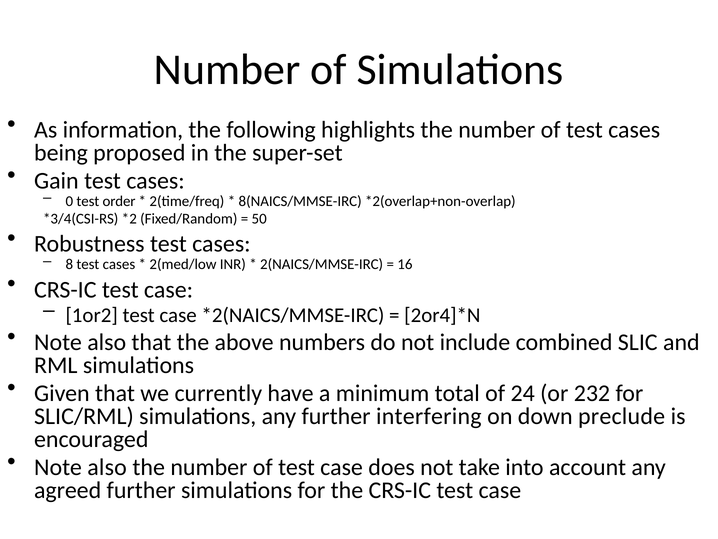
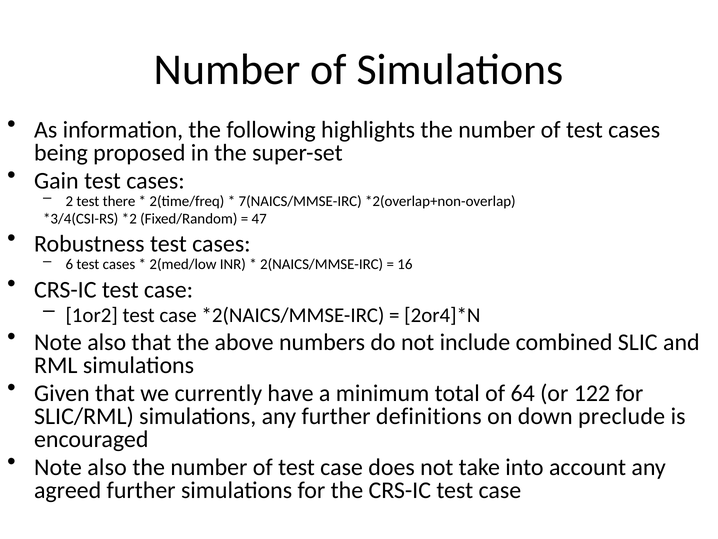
0: 0 -> 2
order: order -> there
8(NAICS/MMSE-IRC: 8(NAICS/MMSE-IRC -> 7(NAICS/MMSE-IRC
50: 50 -> 47
8: 8 -> 6
24: 24 -> 64
232: 232 -> 122
interfering: interfering -> definitions
